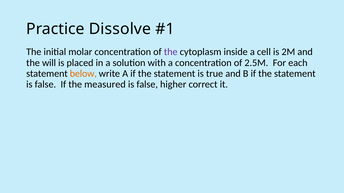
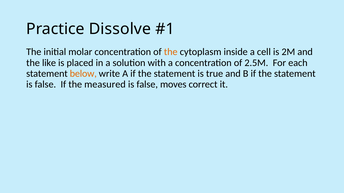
the at (171, 52) colour: purple -> orange
will: will -> like
higher: higher -> moves
